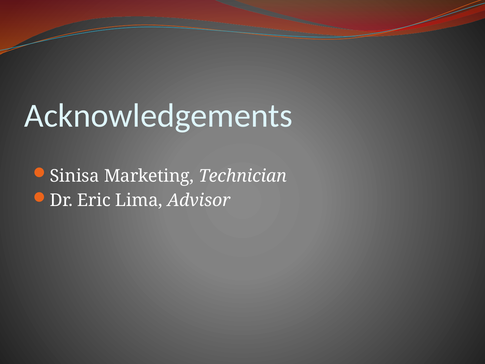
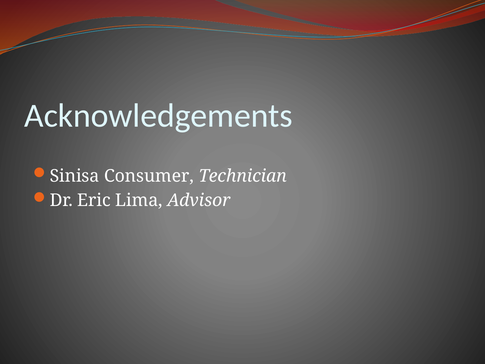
Marketing: Marketing -> Consumer
